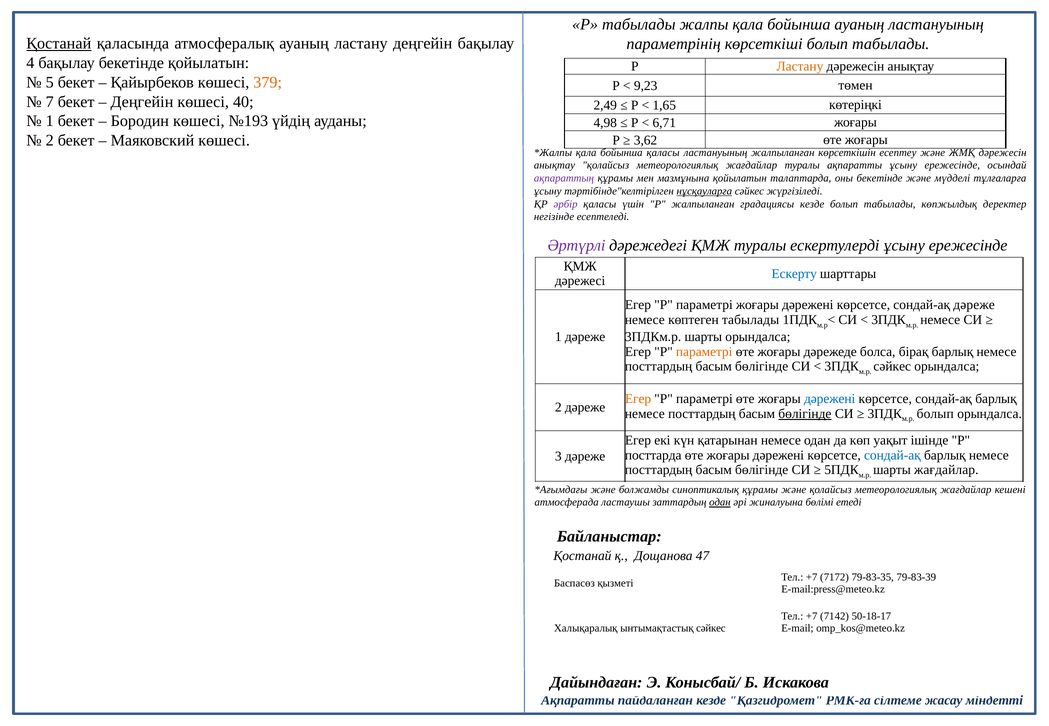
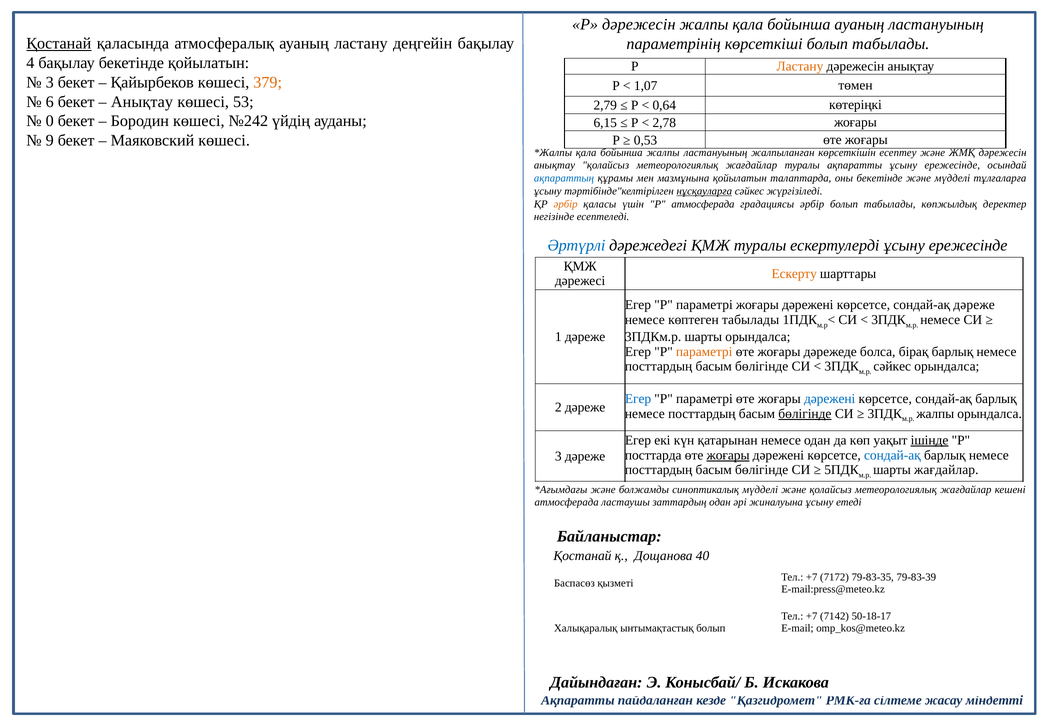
Р табылады: табылады -> дәрежесін
5 at (50, 82): 5 -> 3
9,23: 9,23 -> 1,07
7: 7 -> 6
Деңгейін at (142, 102): Деңгейін -> Анықтау
40: 40 -> 53
2,49: 2,49 -> 2,79
1,65: 1,65 -> 0,64
1 at (50, 121): 1 -> 0
№193: №193 -> №242
4,98: 4,98 -> 6,15
6,71: 6,71 -> 2,78
2 at (50, 140): 2 -> 9
3,62: 3,62 -> 0,53
бойынша қаласы: қаласы -> жалпы
ақпараттың colour: purple -> blue
әрбір at (566, 204) colour: purple -> orange
Р жалпыланған: жалпыланған -> атмосферада
градациясы кезде: кезде -> әрбір
Әртүрлі colour: purple -> blue
Ескерту colour: blue -> orange
Егер at (638, 399) colour: orange -> blue
болып at (935, 414): болып -> жалпы
ішінде underline: none -> present
жоғары at (728, 455) underline: none -> present
синоптикалық құрамы: құрамы -> мүдделі
одан at (720, 503) underline: present -> none
жиналуына бөлімі: бөлімі -> ұсыну
47: 47 -> 40
ынтымақтастық сәйкес: сәйкес -> болып
